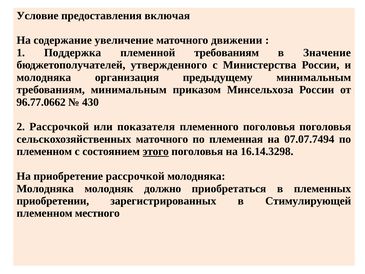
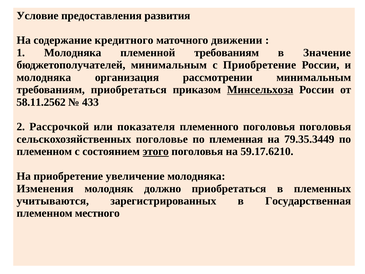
включая: включая -> развития
увеличение: увеличение -> кредитного
1 Поддержка: Поддержка -> Молодняка
бюджетополучателей утвержденного: утвержденного -> минимальным
с Министерства: Министерства -> Приобретение
предыдущему: предыдущему -> рассмотрении
требованиям минимальным: минимальным -> приобретаться
Минсельхоза underline: none -> present
96.77.0662: 96.77.0662 -> 58.11.2562
430: 430 -> 433
сельскохозяйственных маточного: маточного -> поголовье
07.07.7494: 07.07.7494 -> 79.35.3449
16.14.3298: 16.14.3298 -> 59.17.6210
приобретение рассрочкой: рассрочкой -> увеличение
Молодняка at (45, 188): Молодняка -> Изменения
приобретении: приобретении -> учитываются
Стимулирующей: Стимулирующей -> Государственная
